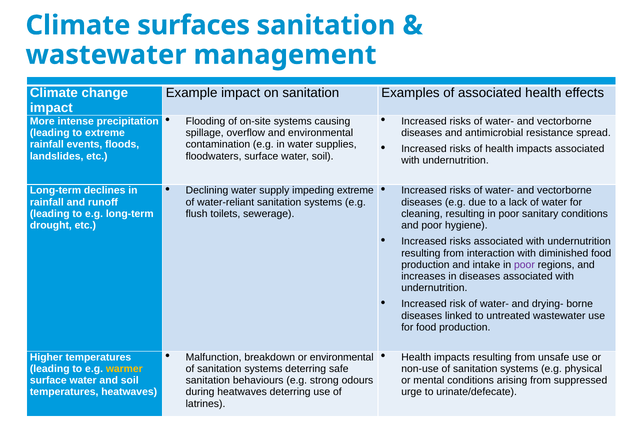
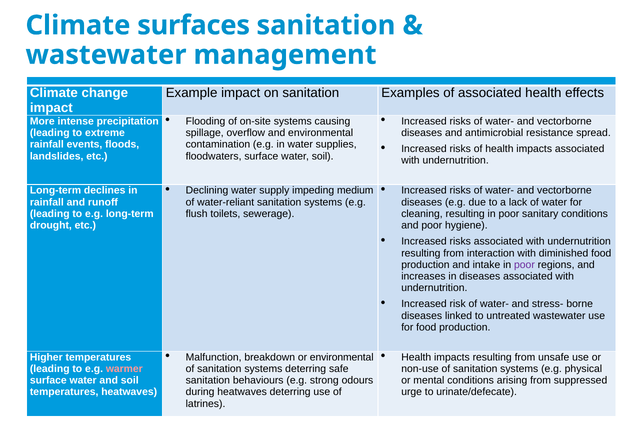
impeding extreme: extreme -> medium
drying-: drying- -> stress-
warmer colour: yellow -> pink
